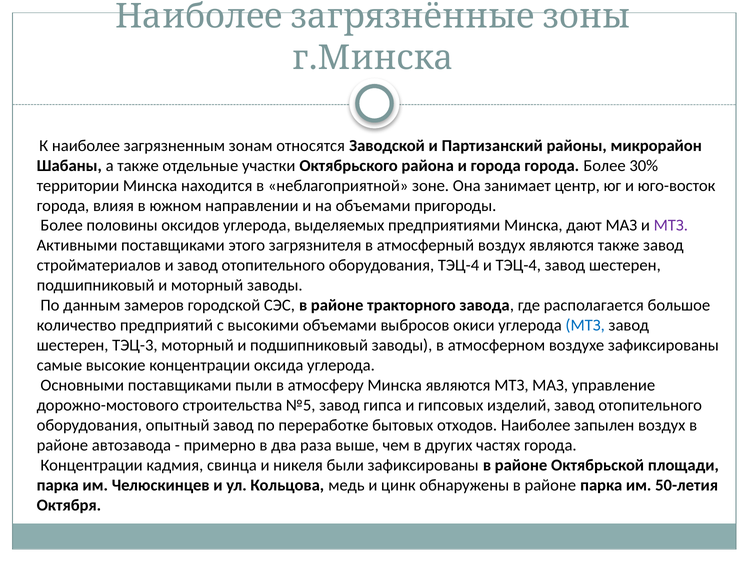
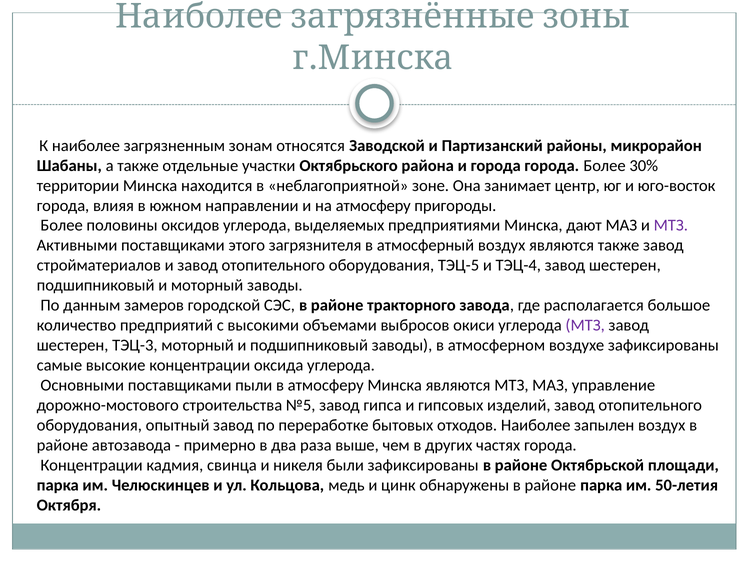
на объемами: объемами -> атмосферу
оборудования ТЭЦ-4: ТЭЦ-4 -> ТЭЦ-5
МТЗ at (585, 325) colour: blue -> purple
